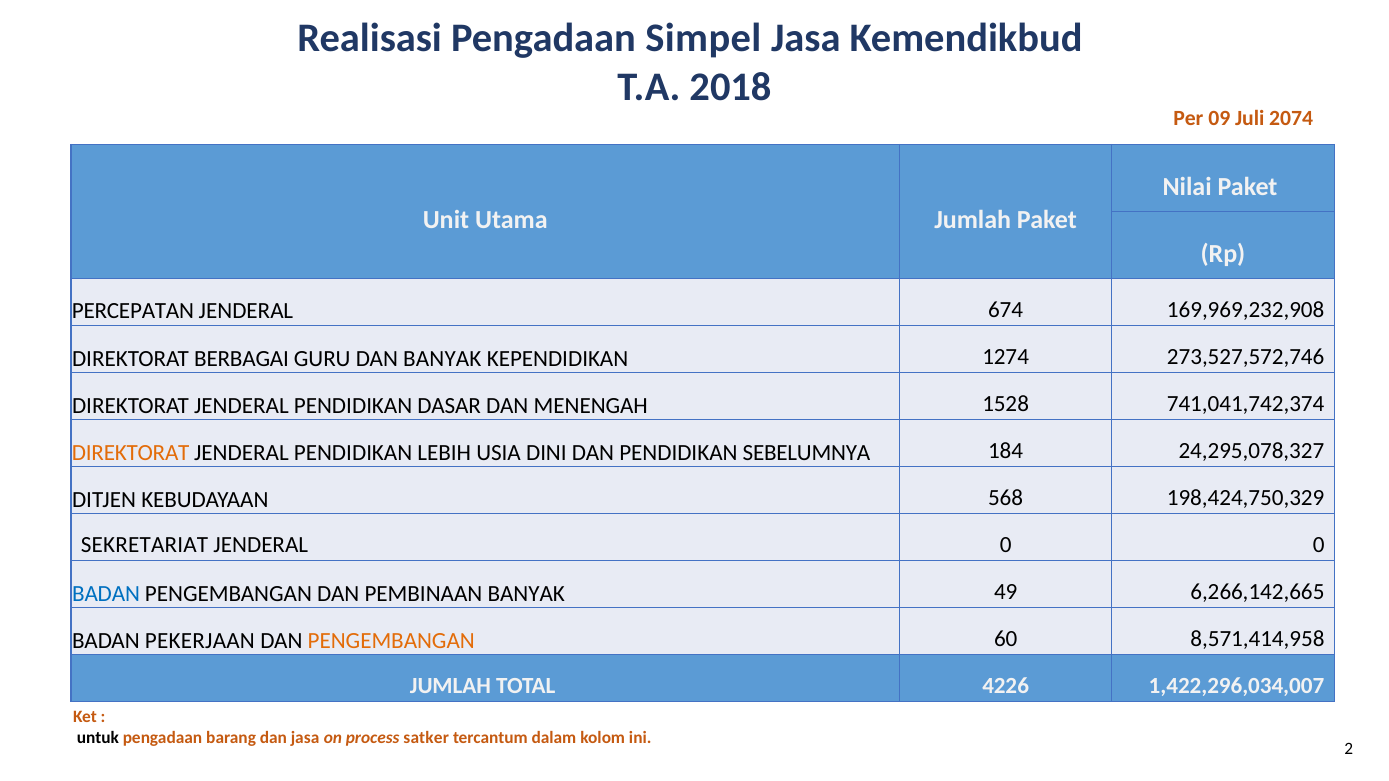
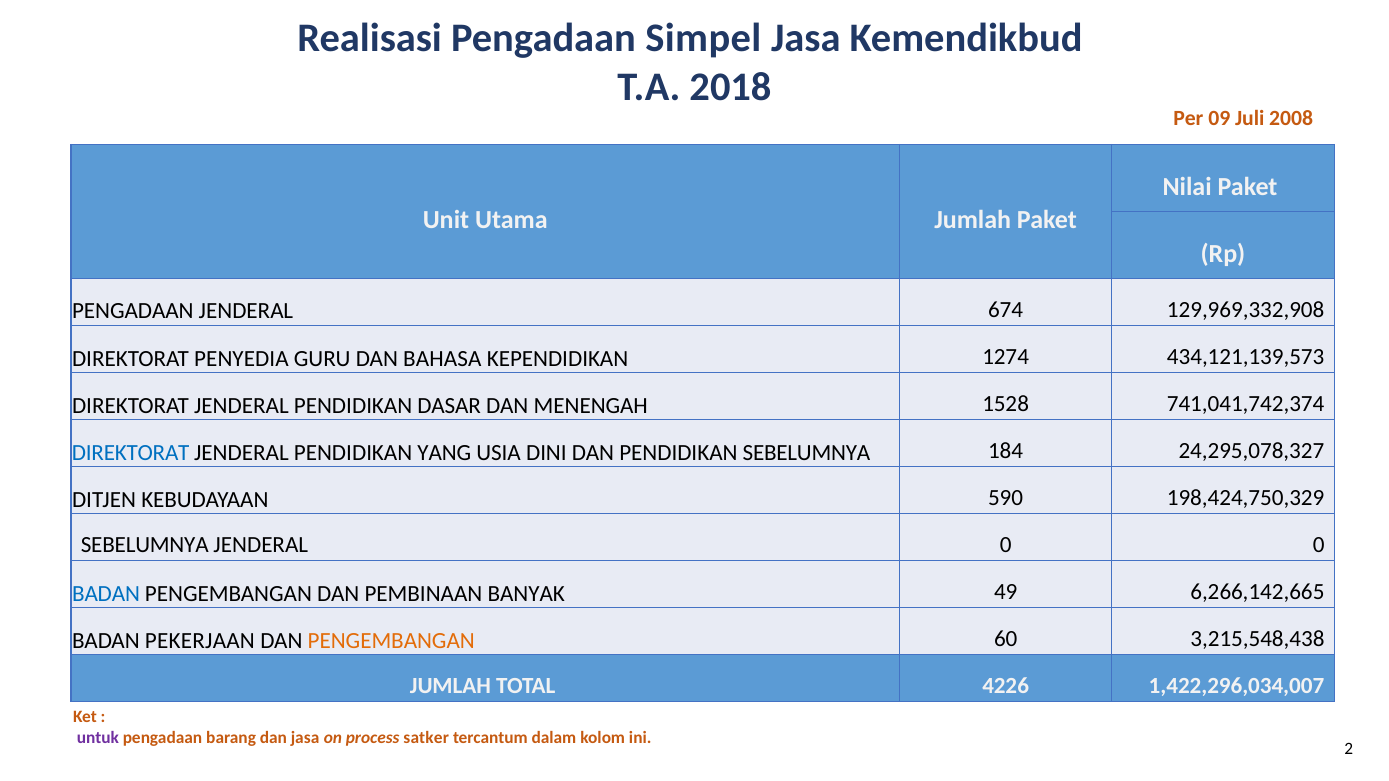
2074: 2074 -> 2008
PERCEPATAN at (133, 311): PERCEPATAN -> PENGADAAN
169,969,232,908: 169,969,232,908 -> 129,969,332,908
BERBAGAI: BERBAGAI -> PENYEDIA
DAN BANYAK: BANYAK -> BAHASA
273,527,572,746: 273,527,572,746 -> 434,121,139,573
DIREKTORAT at (131, 453) colour: orange -> blue
LEBIH: LEBIH -> YANG
568: 568 -> 590
SEKRETARIAT at (145, 545): SEKRETARIAT -> SEBELUMNYA
8,571,414,958: 8,571,414,958 -> 3,215,548,438
untuk colour: black -> purple
